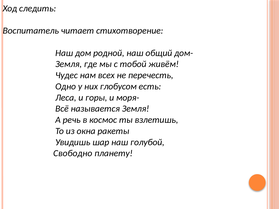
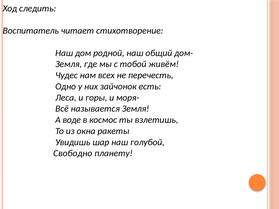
глобусом: глобусом -> зайчонок
речь: речь -> воде
